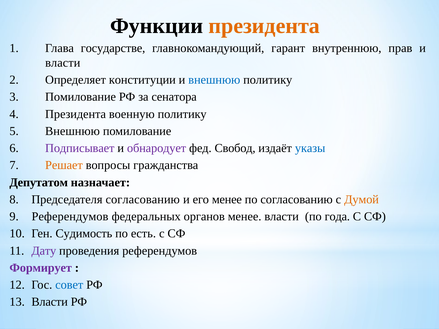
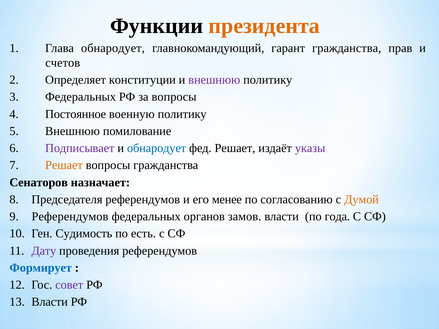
Глава государстве: государстве -> обнародует
гарант внутреннюю: внутреннюю -> гражданства
власти at (63, 63): власти -> счетов
внешнюю at (214, 80) colour: blue -> purple
Помилование at (81, 97): Помилование -> Федеральных
за сенатора: сенатора -> вопросы
Президента at (76, 114): Президента -> Постоянное
обнародует at (157, 148) colour: purple -> blue
фед Свобод: Свобод -> Решает
указы colour: blue -> purple
Депутатом: Депутатом -> Сенаторов
Председателя согласованию: согласованию -> референдумов
органов менее: менее -> замов
Формирует colour: purple -> blue
совет colour: blue -> purple
